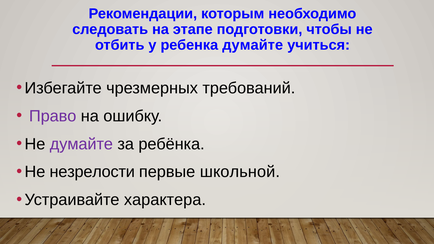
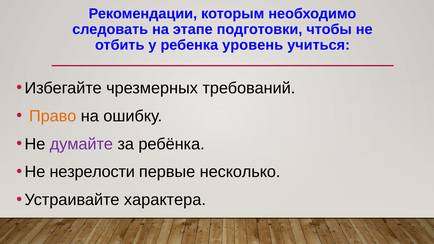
ребенка думайте: думайте -> уровень
Право colour: purple -> orange
школьной: школьной -> несколько
